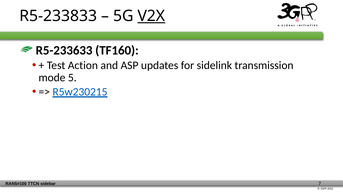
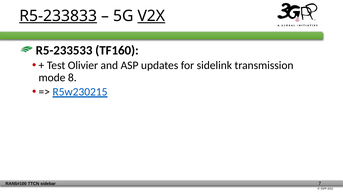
R5-233833 underline: none -> present
R5-233633: R5-233633 -> R5-233533
Action: Action -> Olivier
5: 5 -> 8
